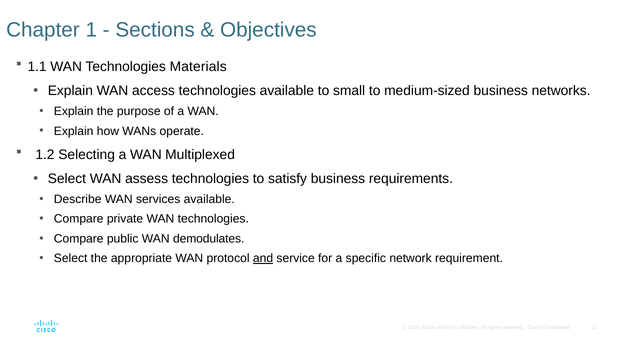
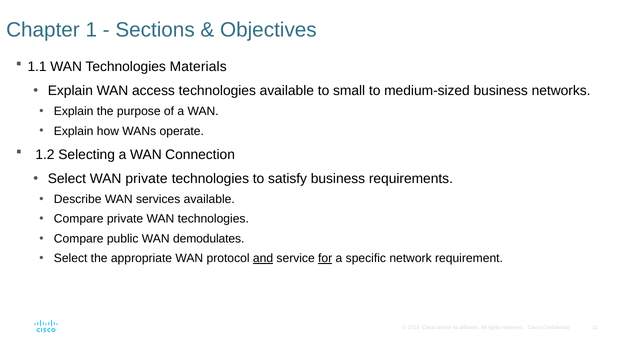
Multiplexed: Multiplexed -> Connection
WAN assess: assess -> private
for underline: none -> present
